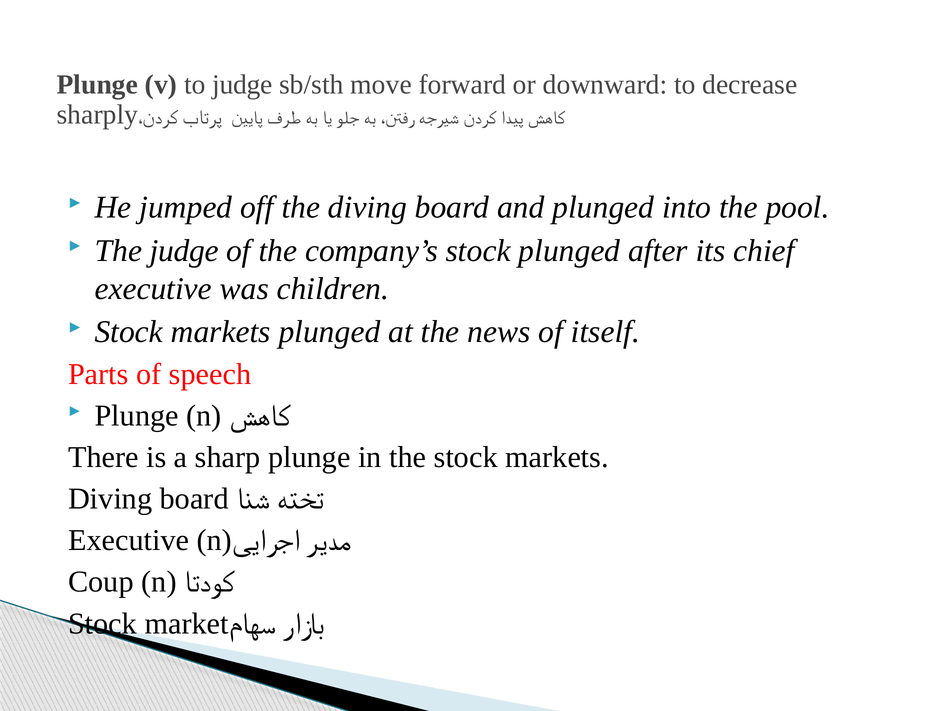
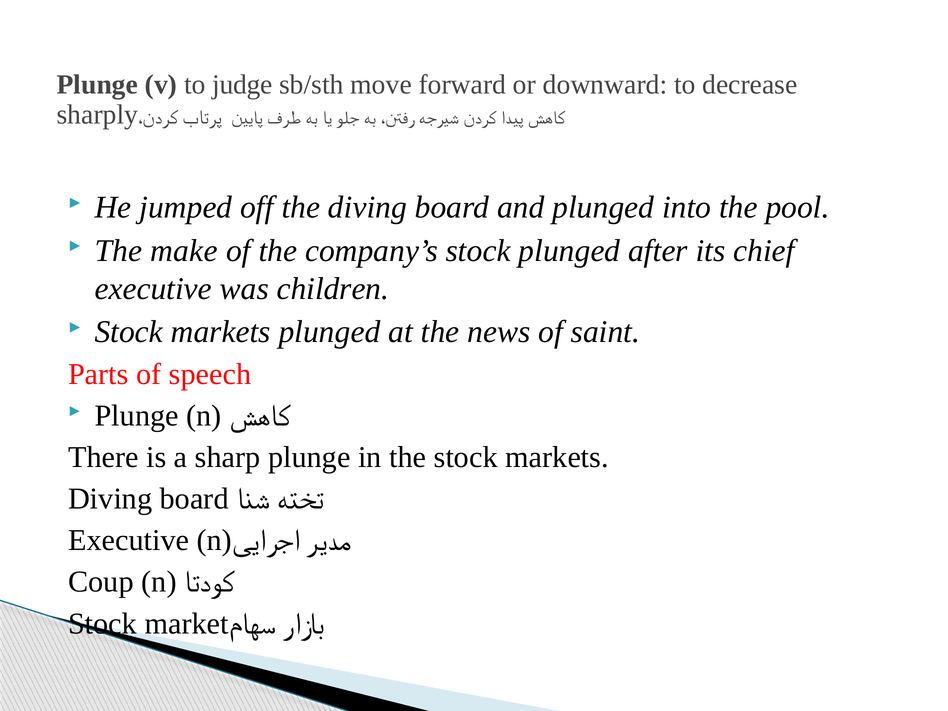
The judge: judge -> make
itself: itself -> saint
